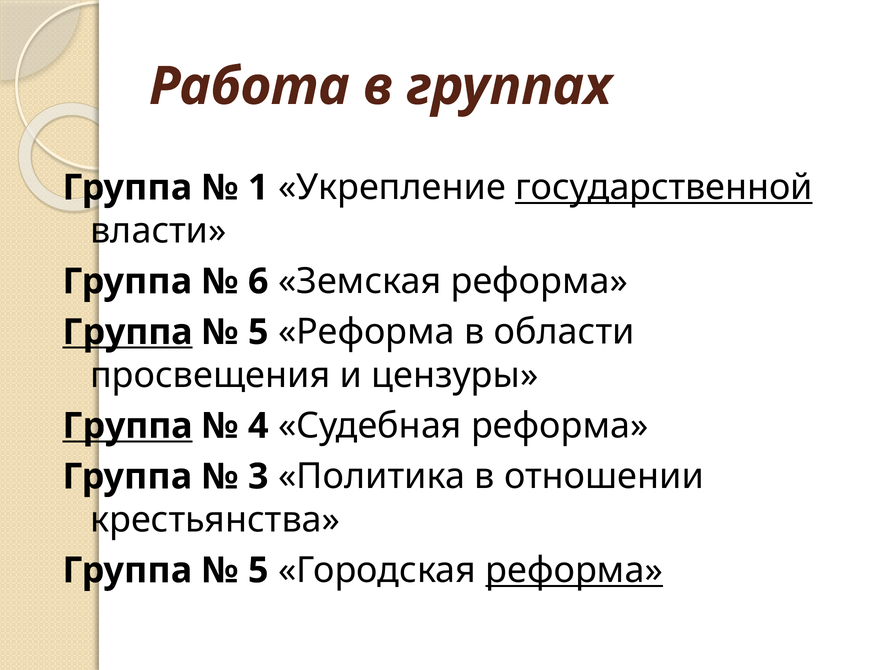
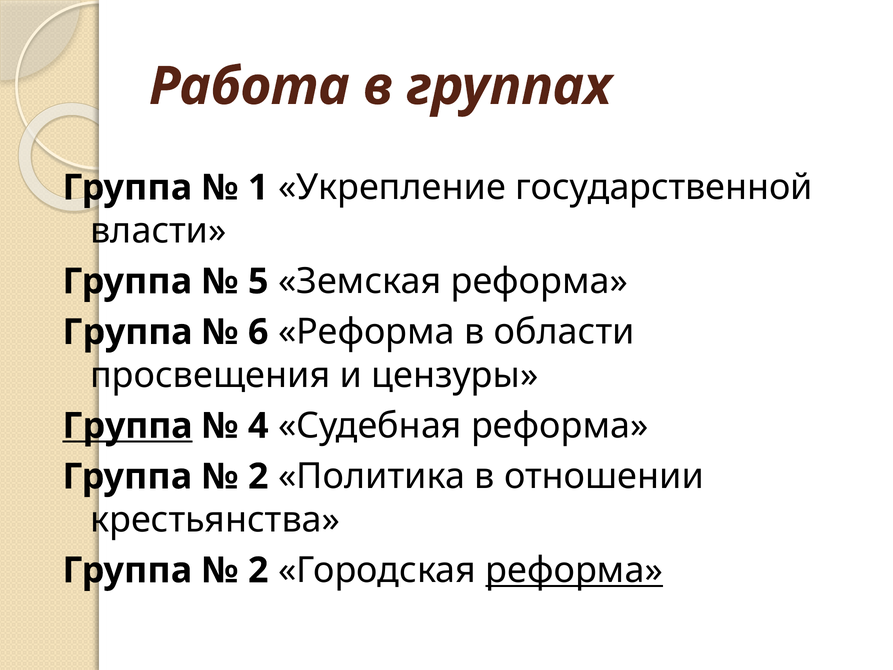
государственной underline: present -> none
6: 6 -> 5
Группа at (128, 332) underline: present -> none
5 at (258, 332): 5 -> 6
3 at (258, 476): 3 -> 2
5 at (258, 570): 5 -> 2
